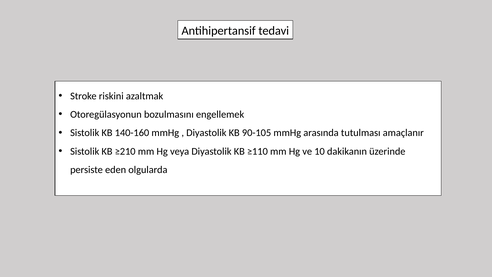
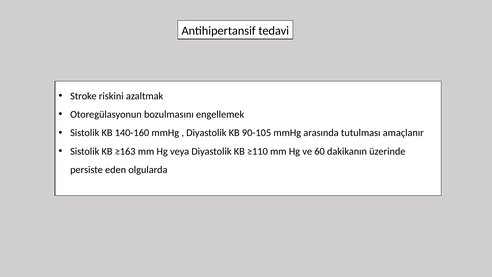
≥210: ≥210 -> ≥163
10: 10 -> 60
